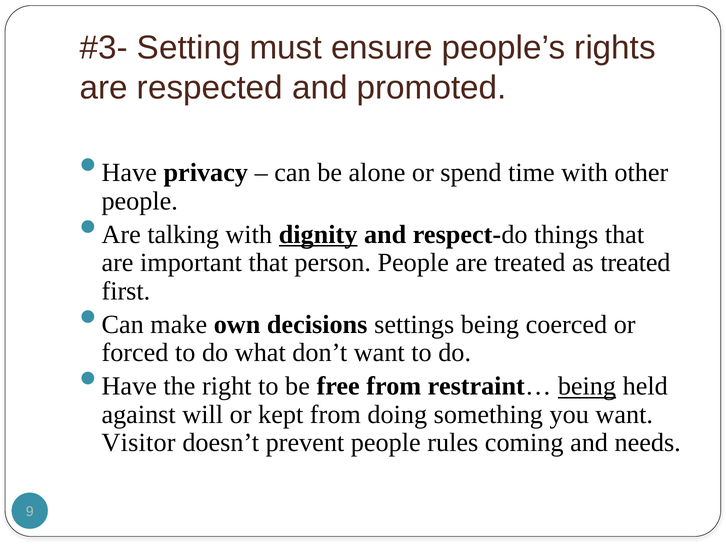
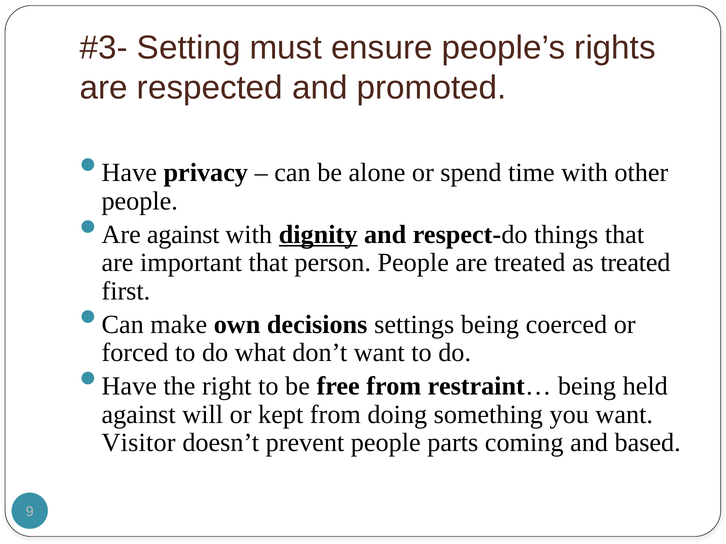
Are talking: talking -> against
being at (587, 387) underline: present -> none
rules: rules -> parts
needs: needs -> based
